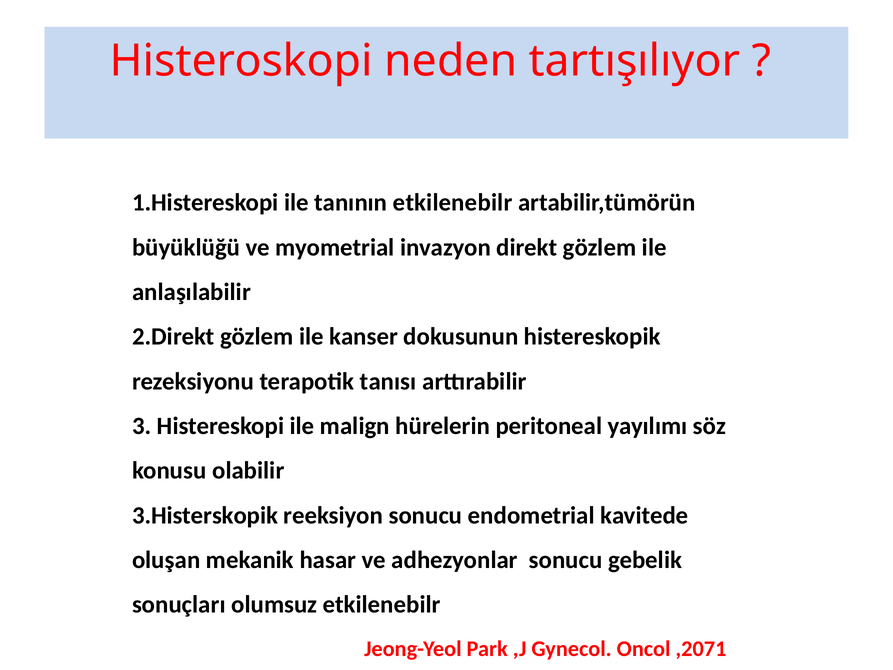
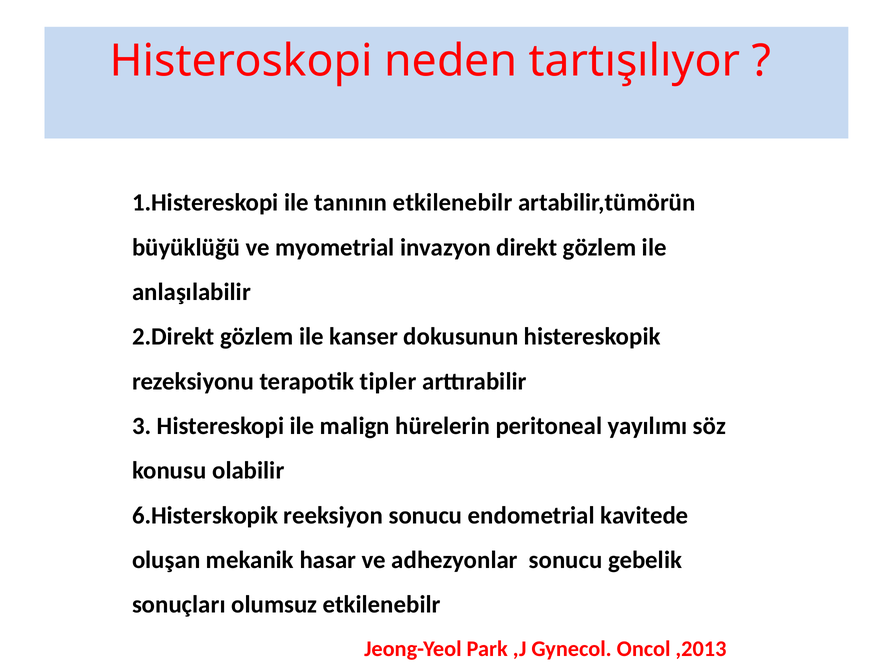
tanısı: tanısı -> tipler
3.Histerskopik: 3.Histerskopik -> 6.Histerskopik
,2071: ,2071 -> ,2013
